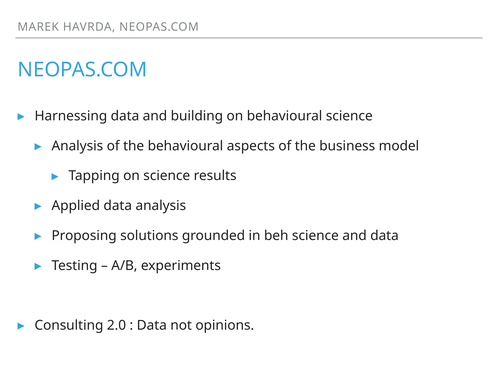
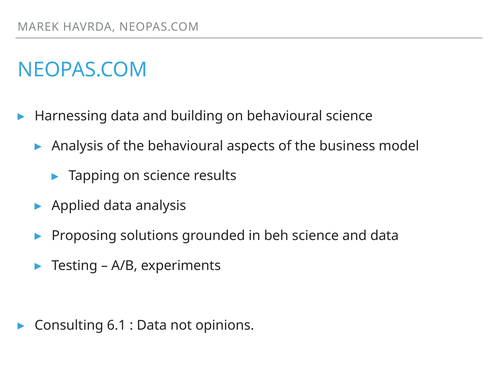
2.0: 2.0 -> 6.1
